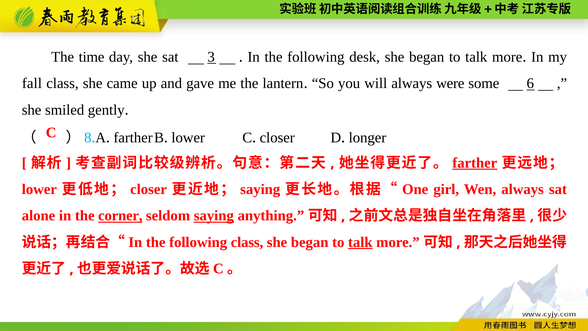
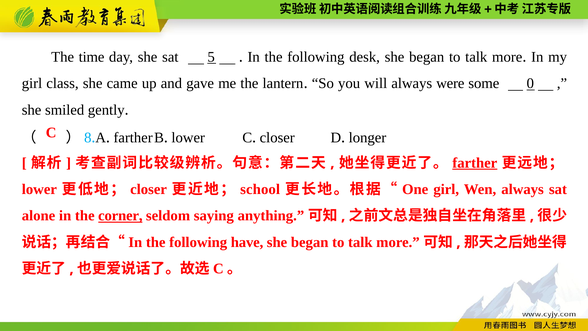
3: 3 -> 5
fall at (32, 83): fall -> girl
6: 6 -> 0
saying at (260, 189): saying -> school
saying at (214, 216) underline: present -> none
following class: class -> have
talk at (360, 242) underline: present -> none
